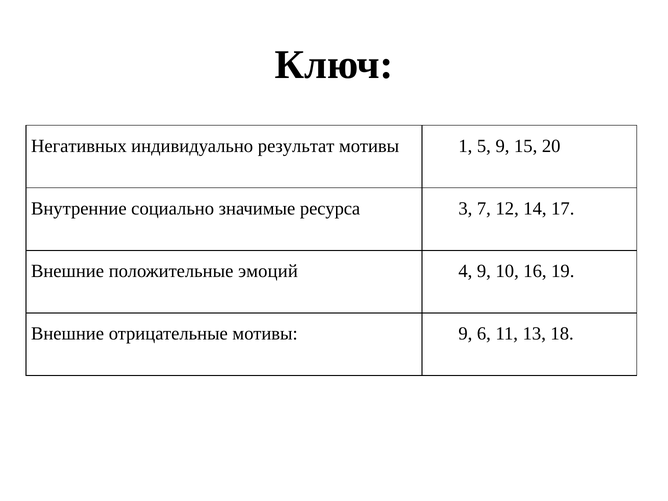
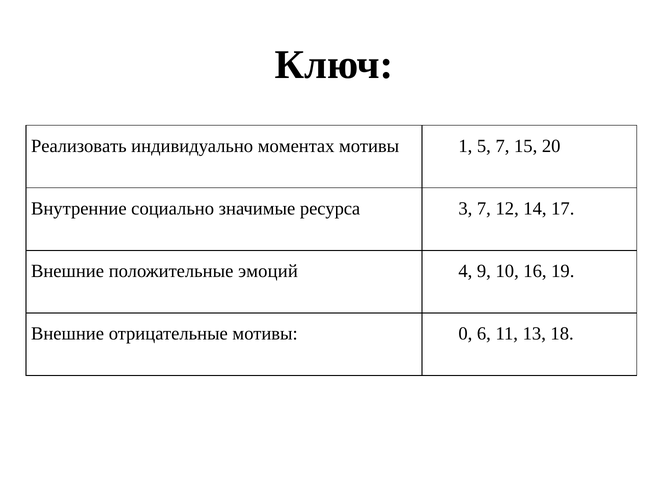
Негативных: Негативных -> Реализовать
результат: результат -> моментах
5 9: 9 -> 7
мотивы 9: 9 -> 0
